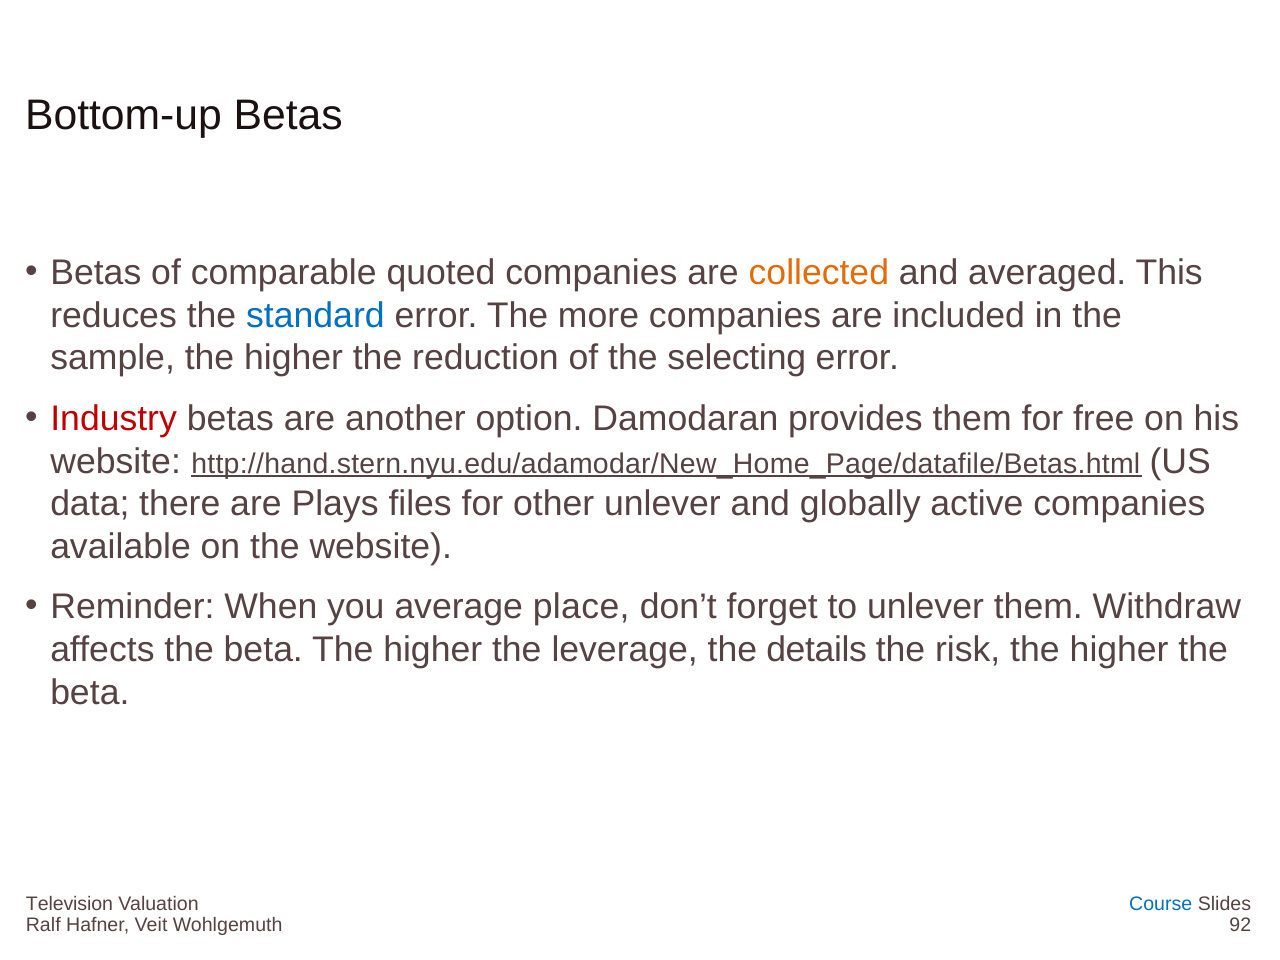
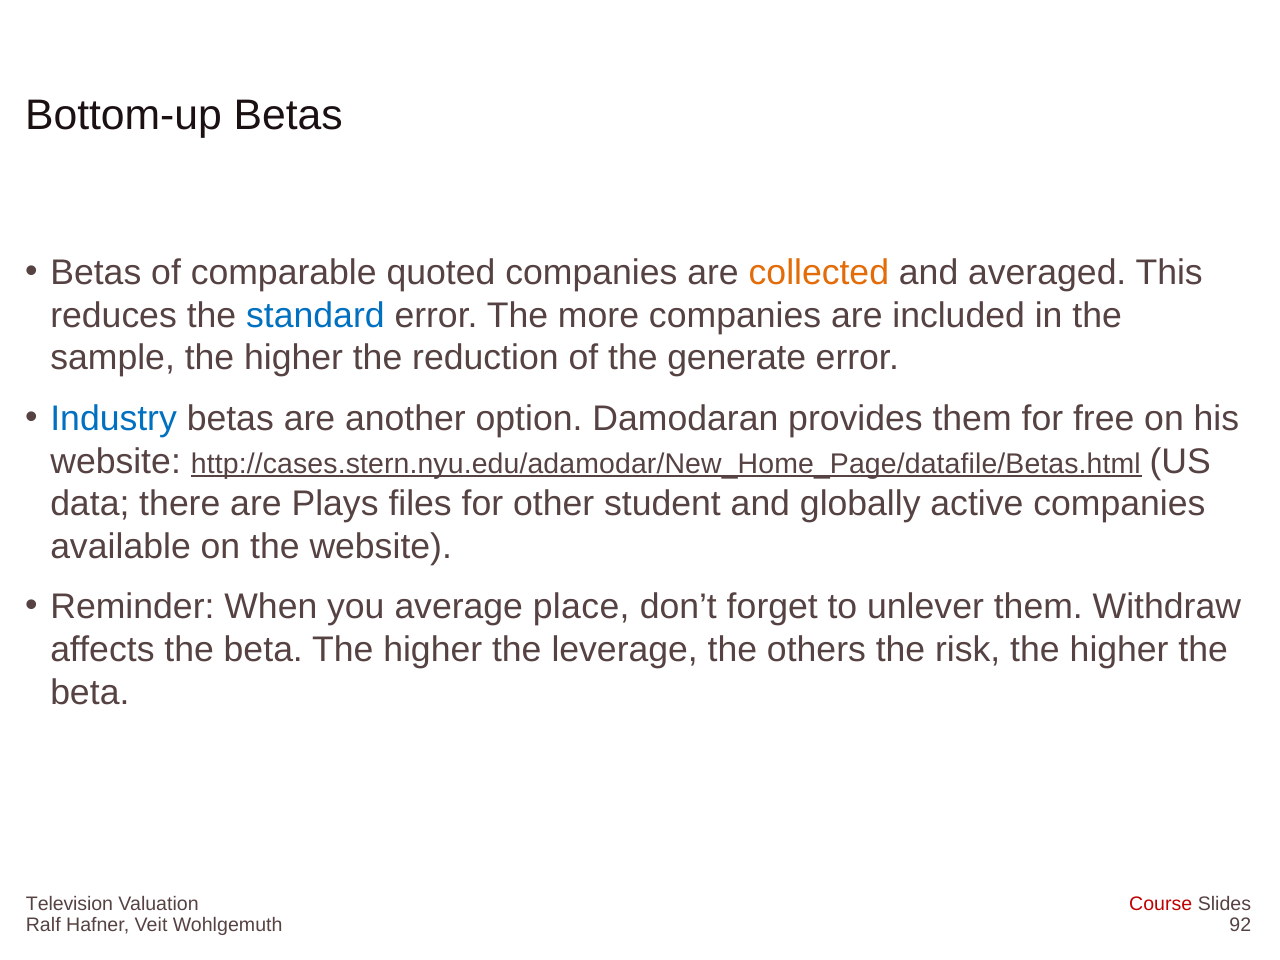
selecting: selecting -> generate
Industry colour: red -> blue
http://hand.stern.nyu.edu/adamodar/New_Home_Page/datafile/Betas.html: http://hand.stern.nyu.edu/adamodar/New_Home_Page/datafile/Betas.html -> http://cases.stern.nyu.edu/adamodar/New_Home_Page/datafile/Betas.html
other unlever: unlever -> student
details: details -> others
Course colour: blue -> red
